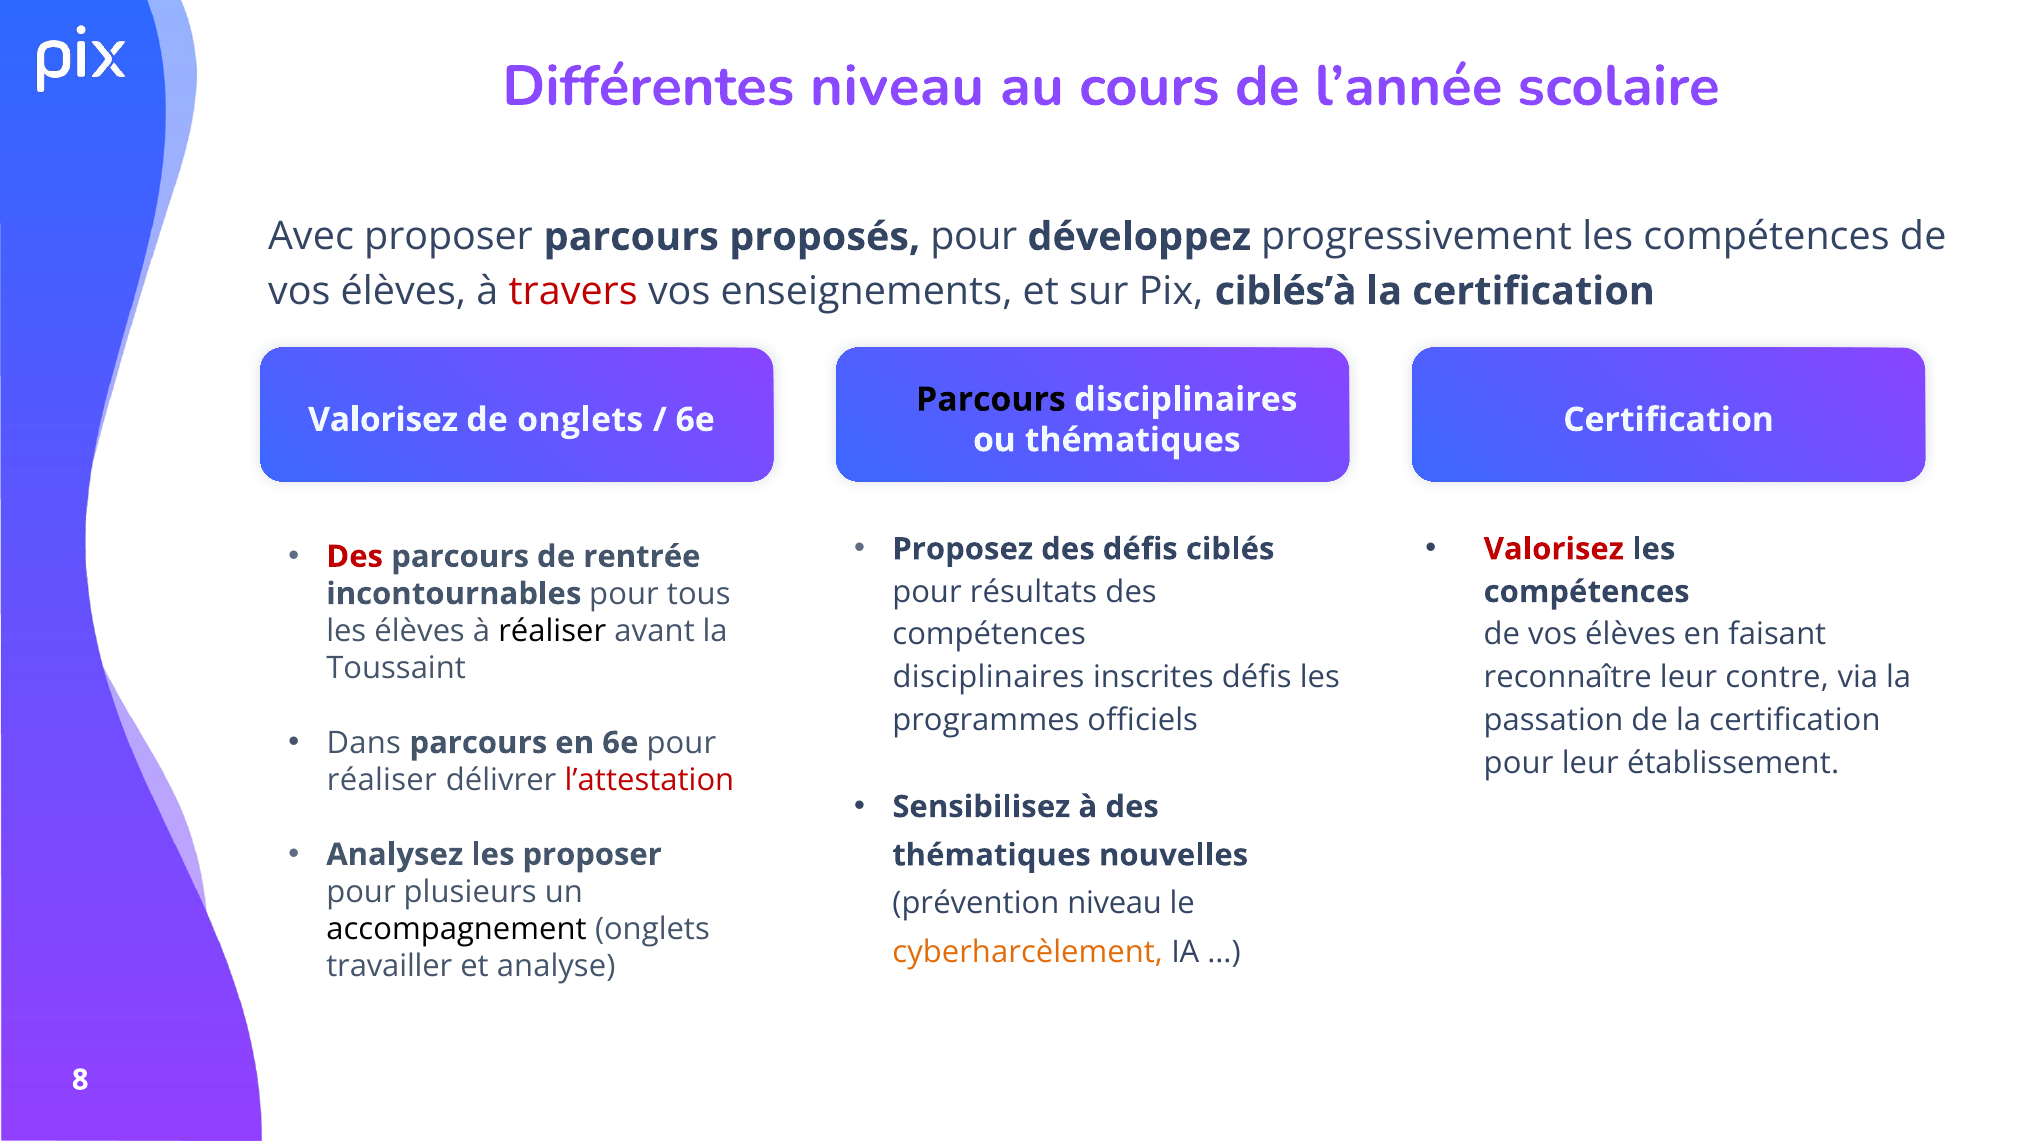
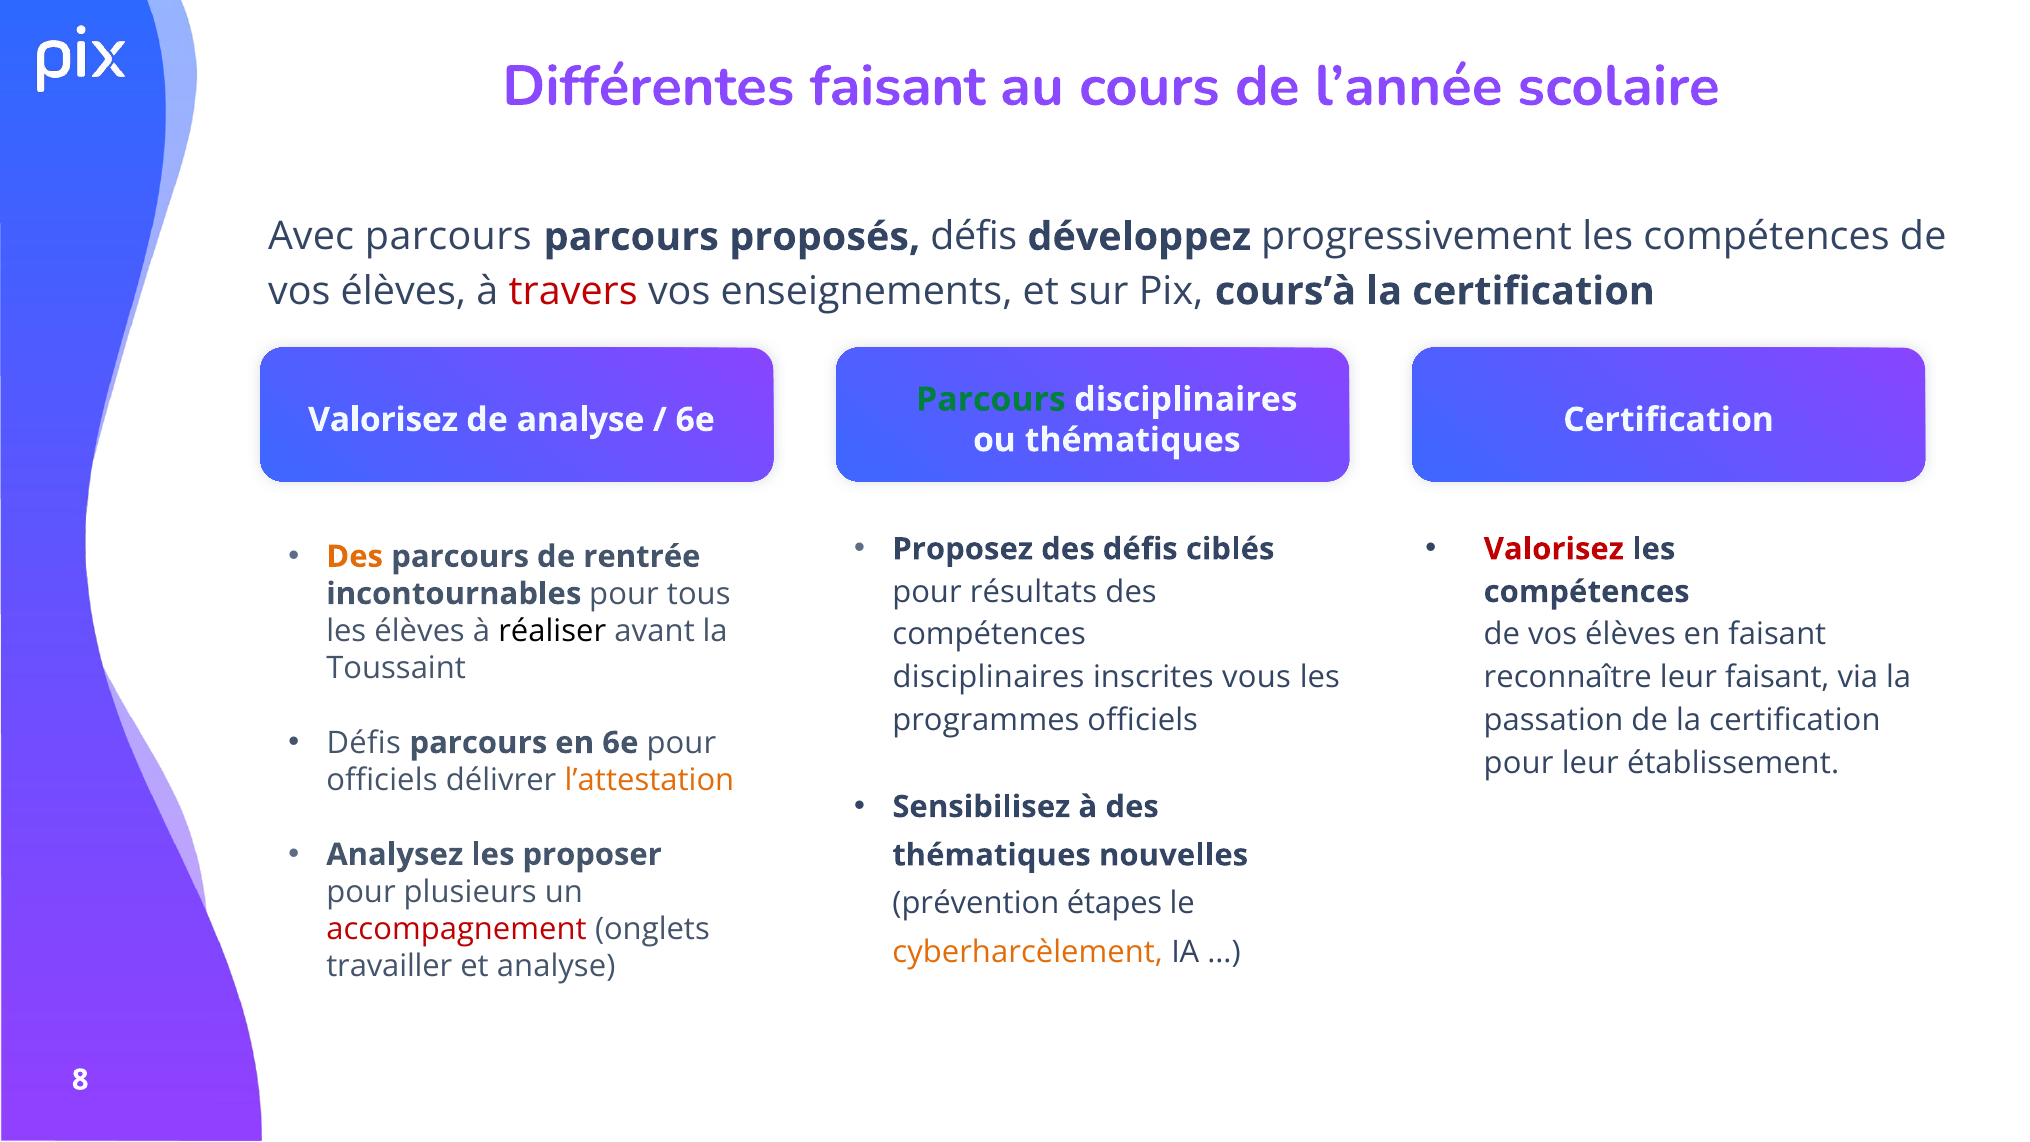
Différentes niveau: niveau -> faisant
Avec proposer: proposer -> parcours
proposés pour: pour -> défis
ciblés’à: ciblés’à -> cours’à
Parcours at (991, 399) colour: black -> green
de onglets: onglets -> analyse
Des at (355, 557) colour: red -> orange
inscrites défis: défis -> vous
leur contre: contre -> faisant
Dans at (364, 743): Dans -> Défis
réaliser at (382, 780): réaliser -> officiels
l’attestation colour: red -> orange
prévention niveau: niveau -> étapes
accompagnement colour: black -> red
